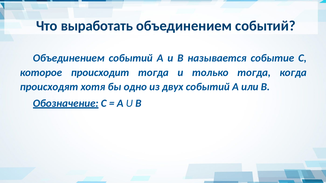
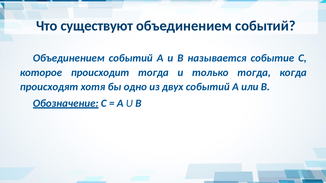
выработать: выработать -> существуют
